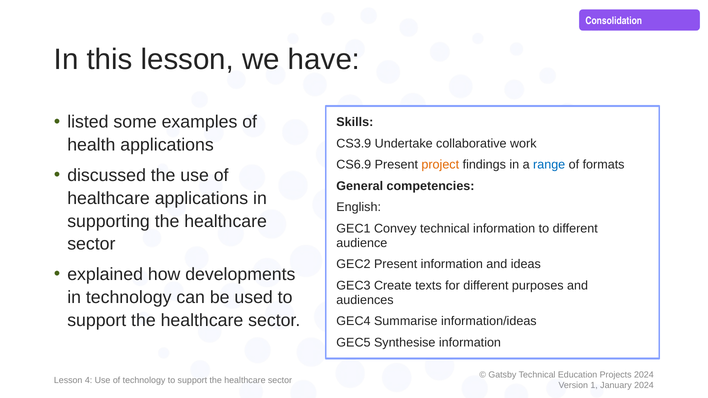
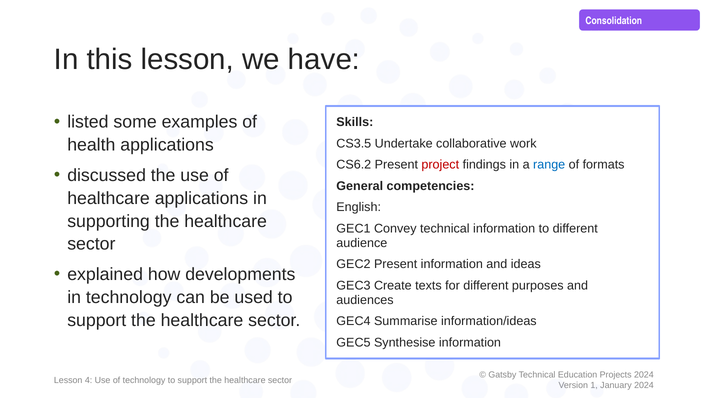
CS3.9: CS3.9 -> CS3.5
CS6.9: CS6.9 -> CS6.2
project colour: orange -> red
